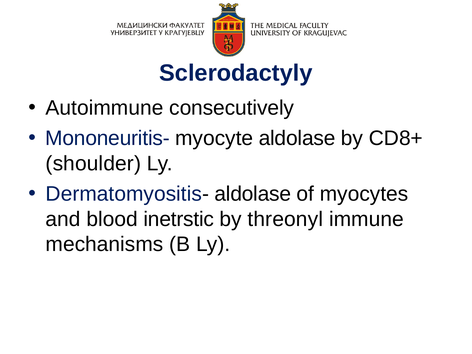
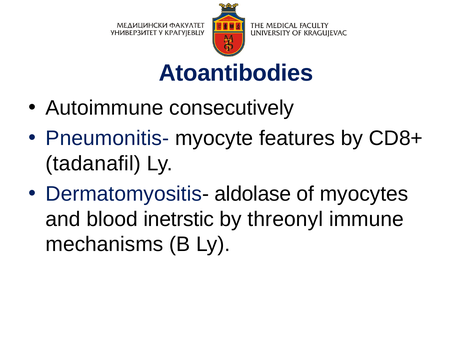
Sclerodactyly: Sclerodactyly -> Atoantibodies
Mononeuritis-: Mononeuritis- -> Pneumonitis-
myocyte aldolase: aldolase -> features
shoulder: shoulder -> tadanafil
